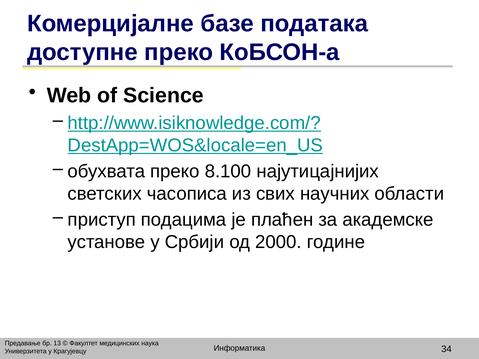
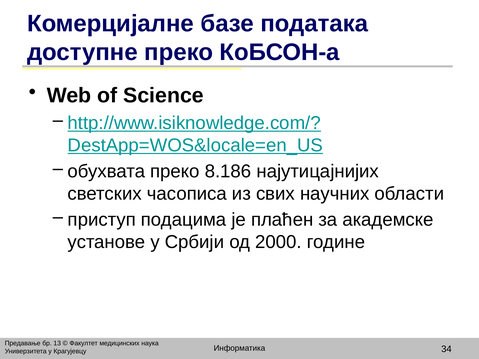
8.100: 8.100 -> 8.186
